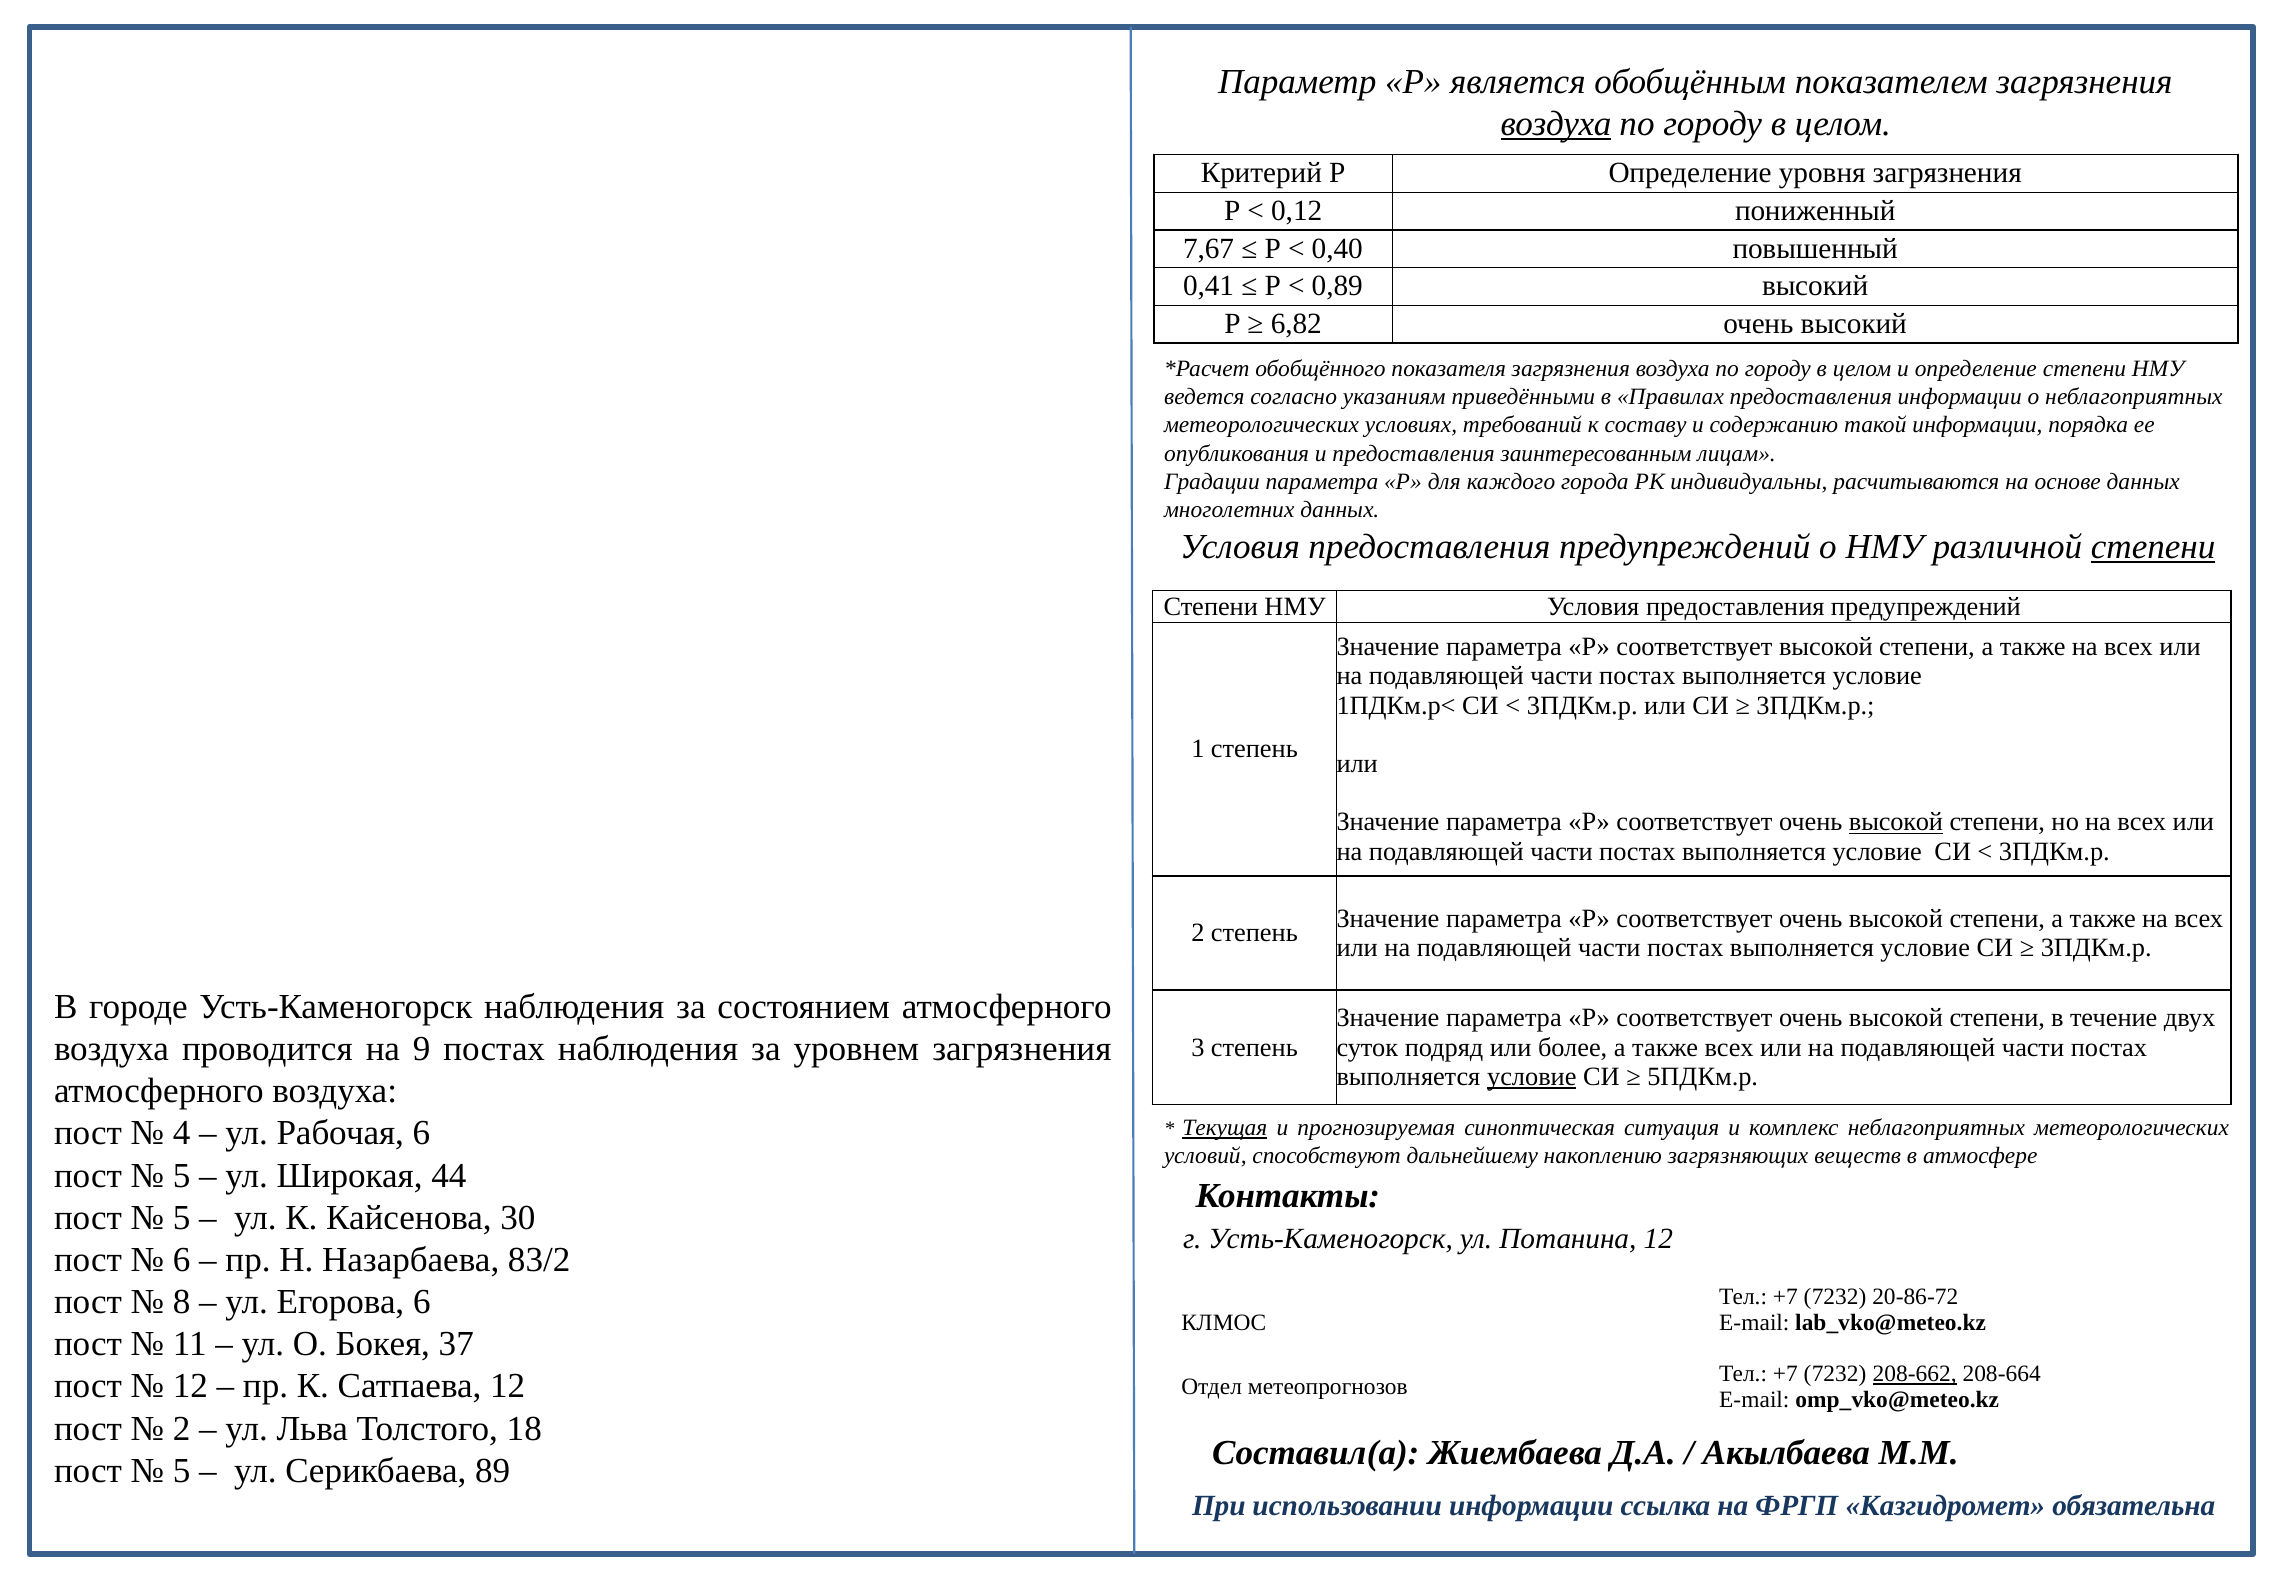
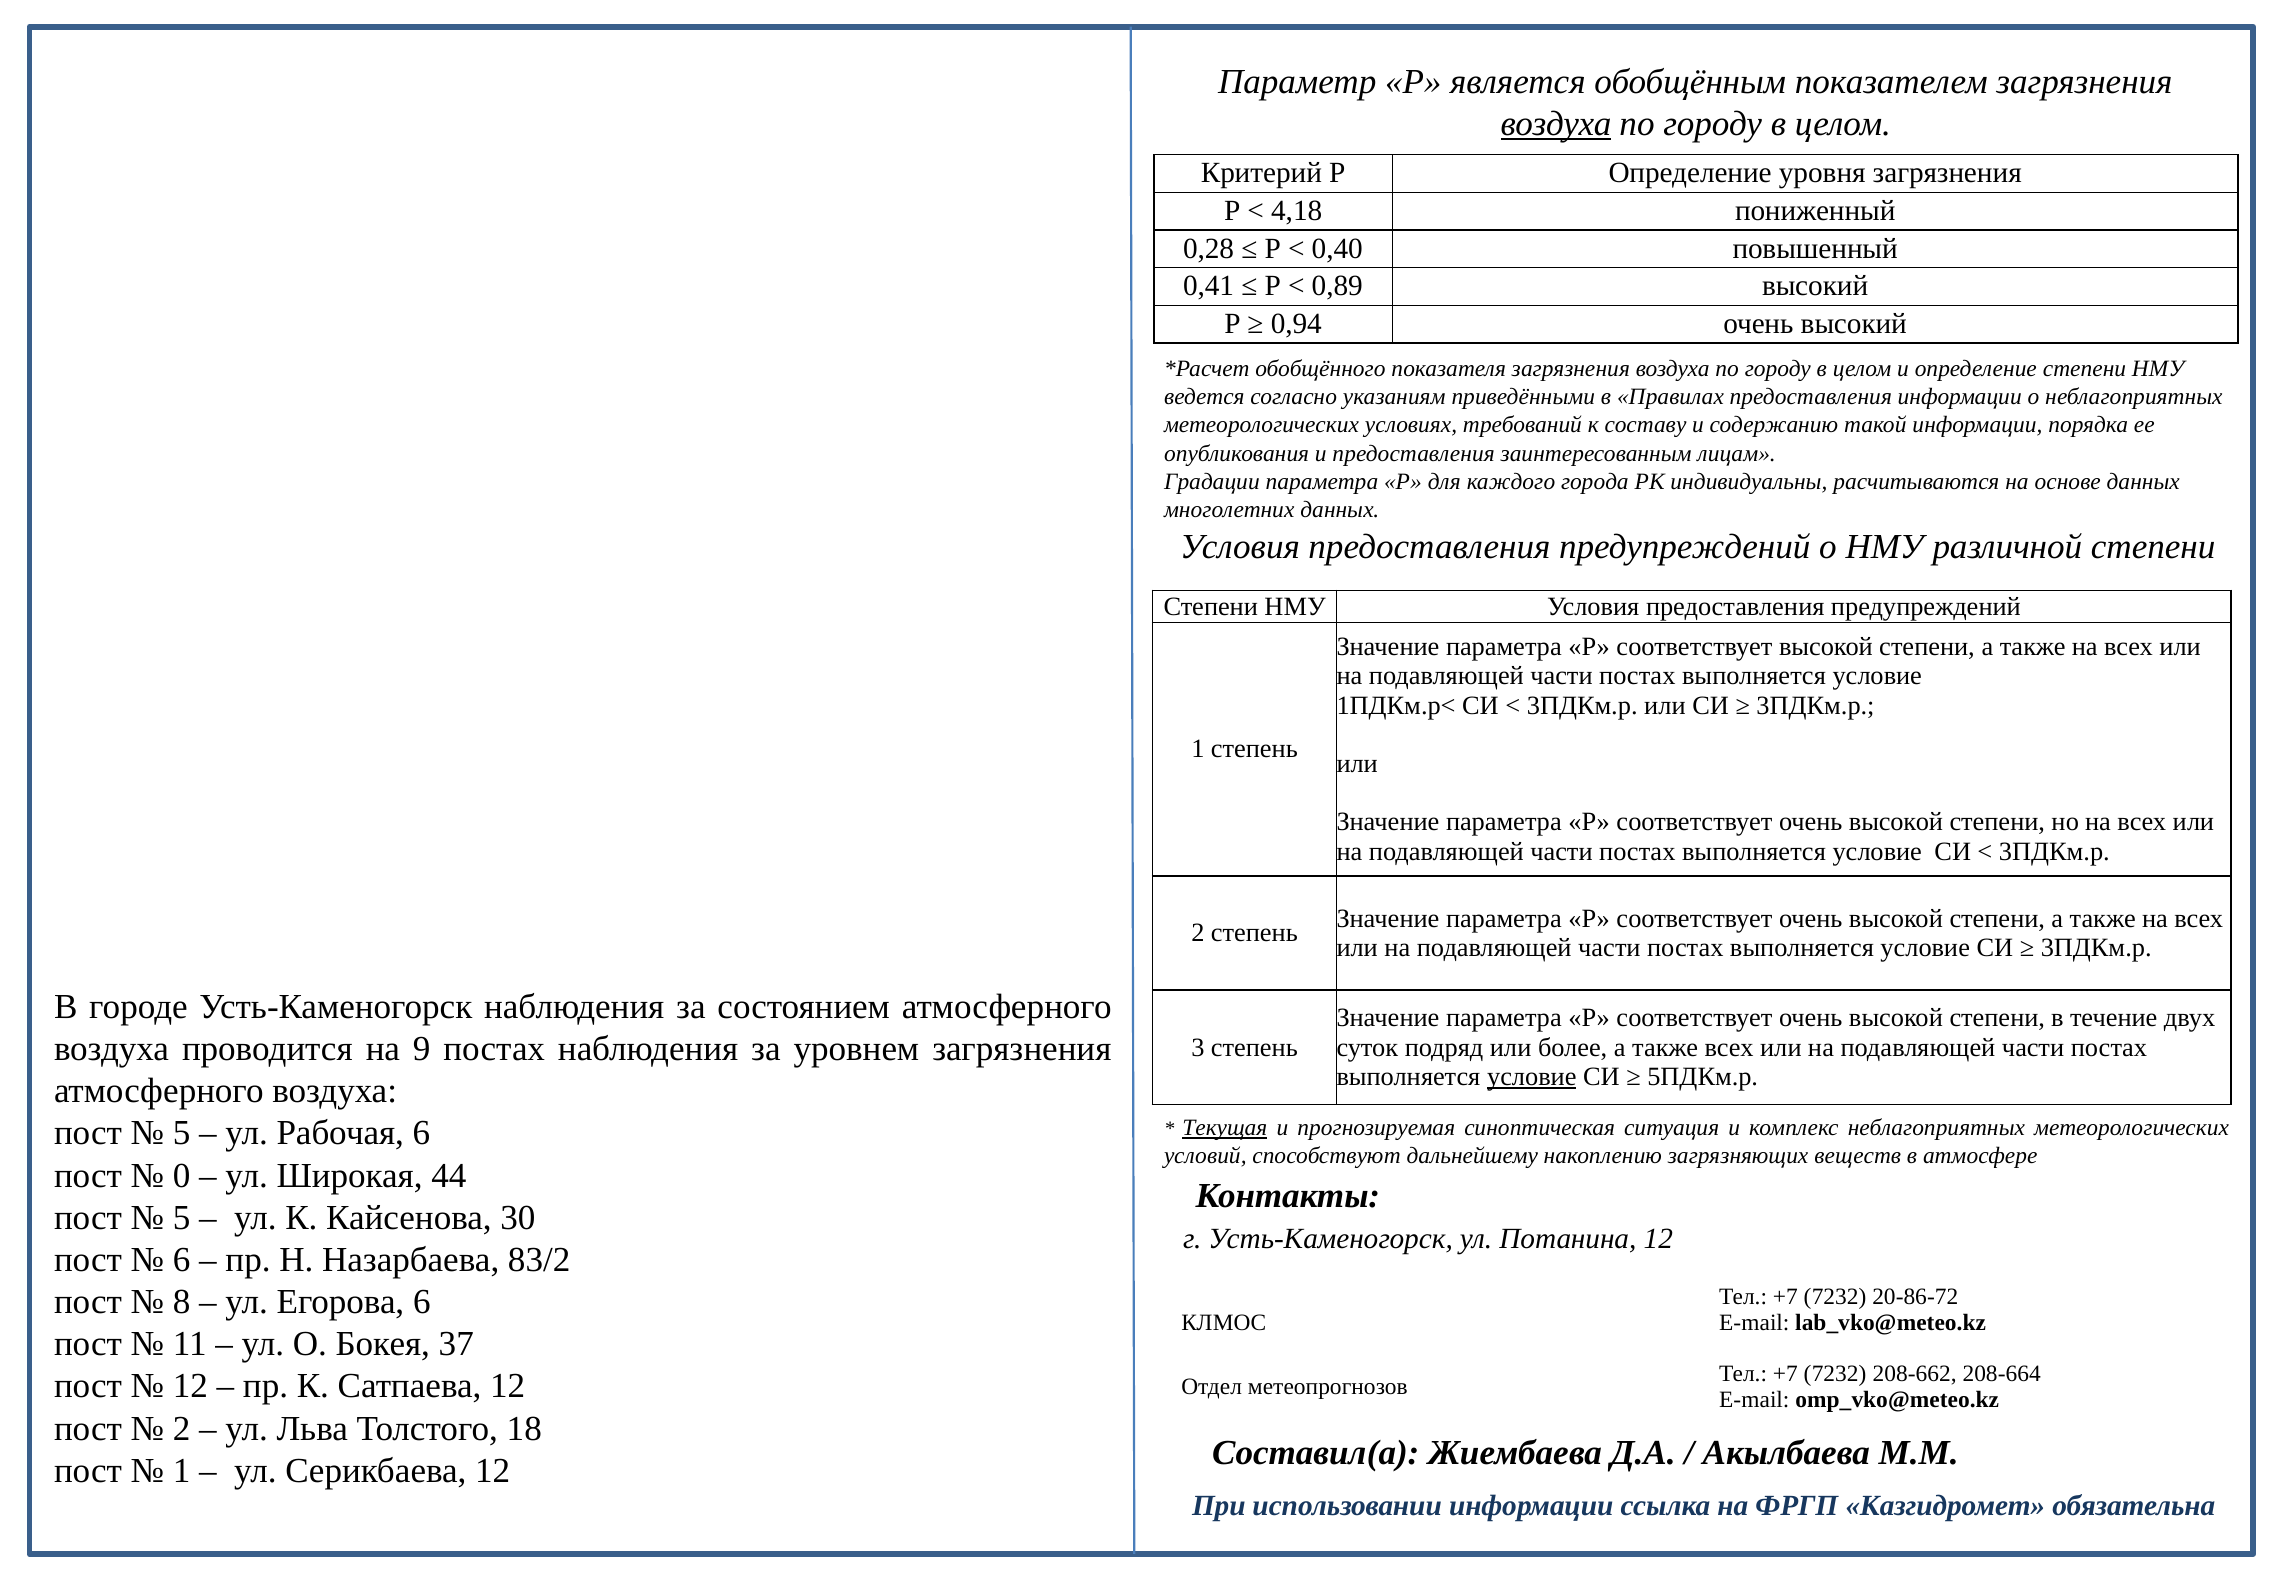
0,12: 0,12 -> 4,18
7,67: 7,67 -> 0,28
6,82: 6,82 -> 0,94
степени at (2153, 546) underline: present -> none
высокой at (1896, 822) underline: present -> none
4 at (182, 1133): 4 -> 5
5 at (182, 1175): 5 -> 0
208-662 underline: present -> none
5 at (182, 1470): 5 -> 1
Серикбаева 89: 89 -> 12
